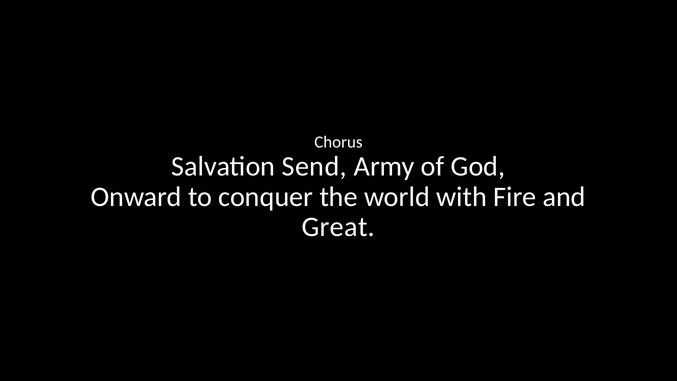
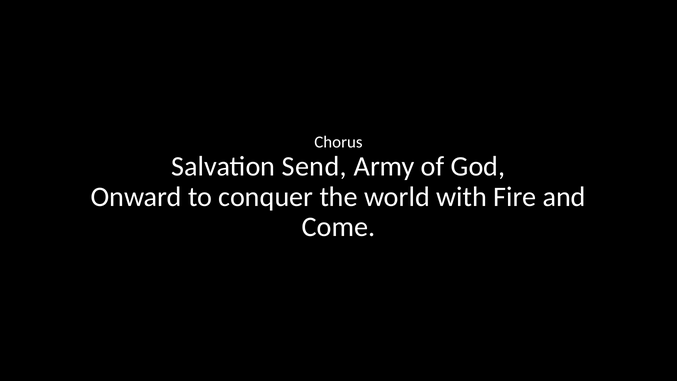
Great: Great -> Come
